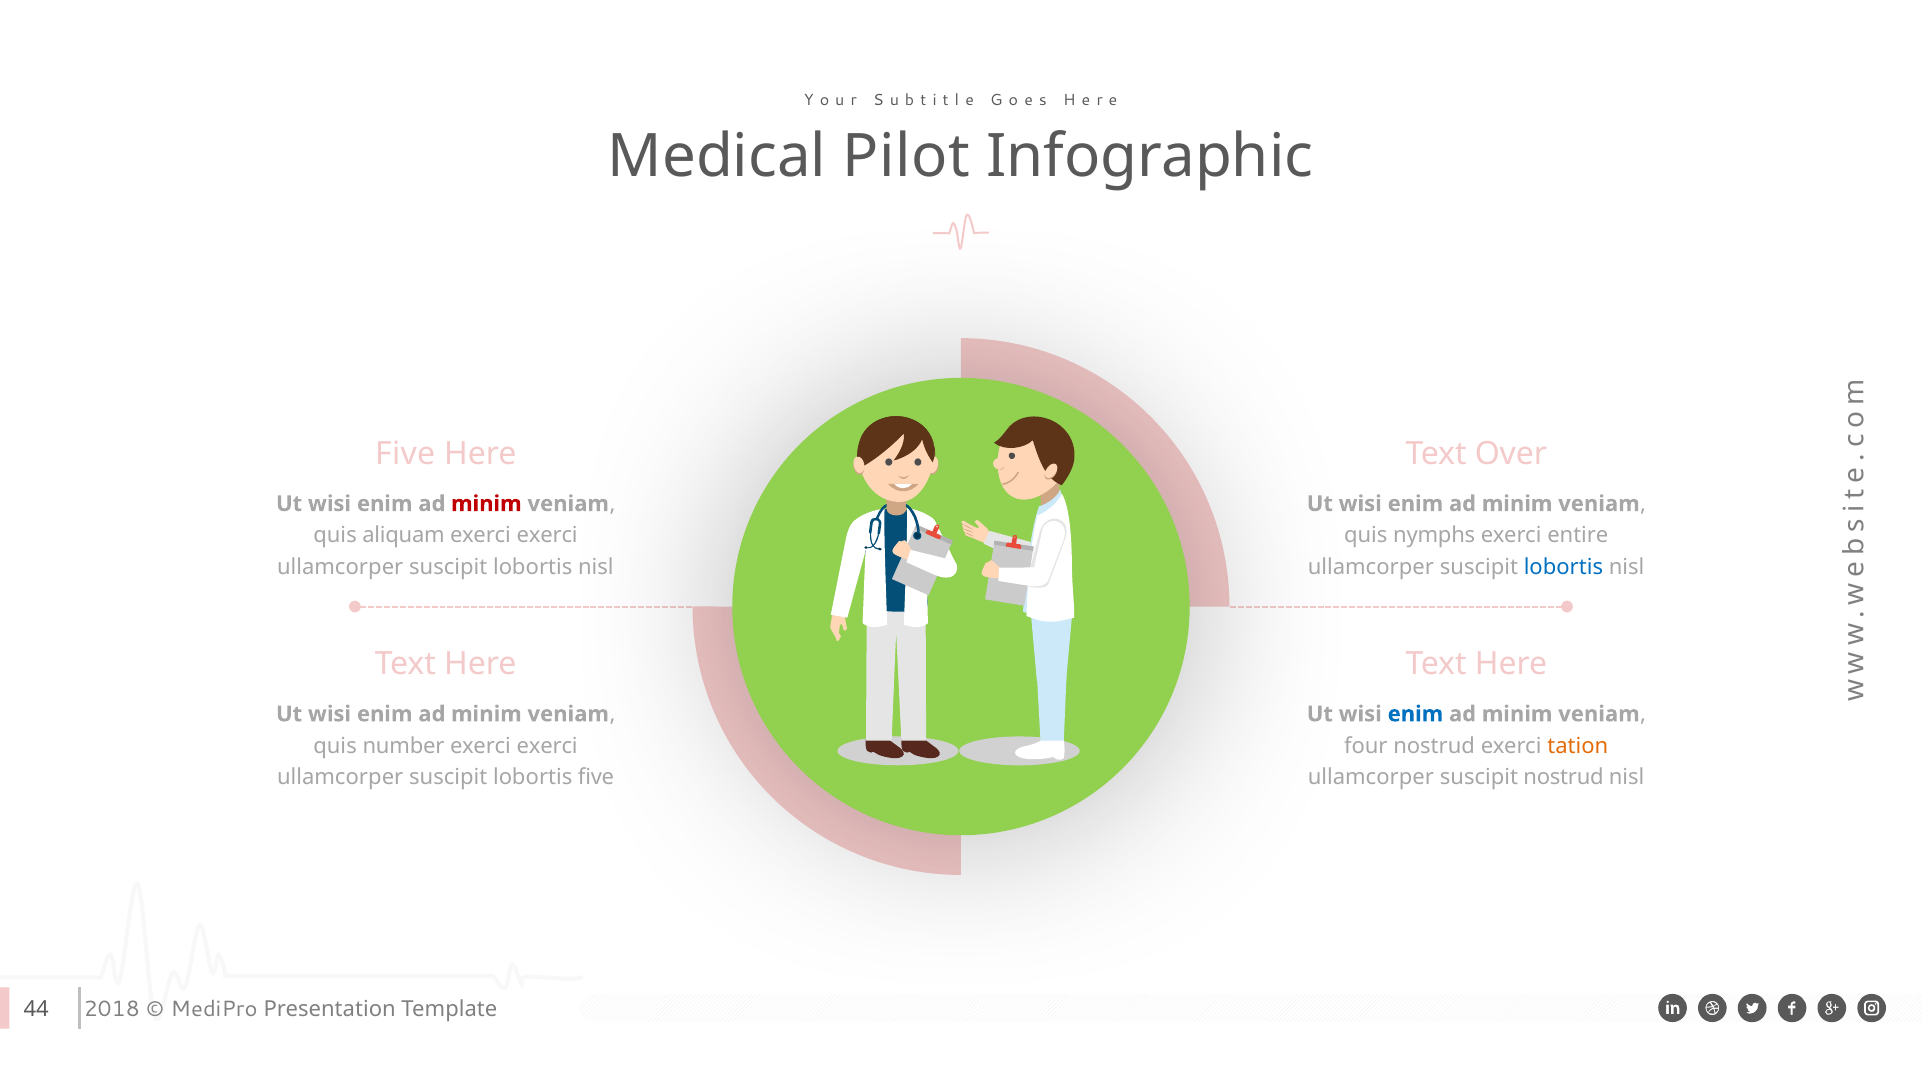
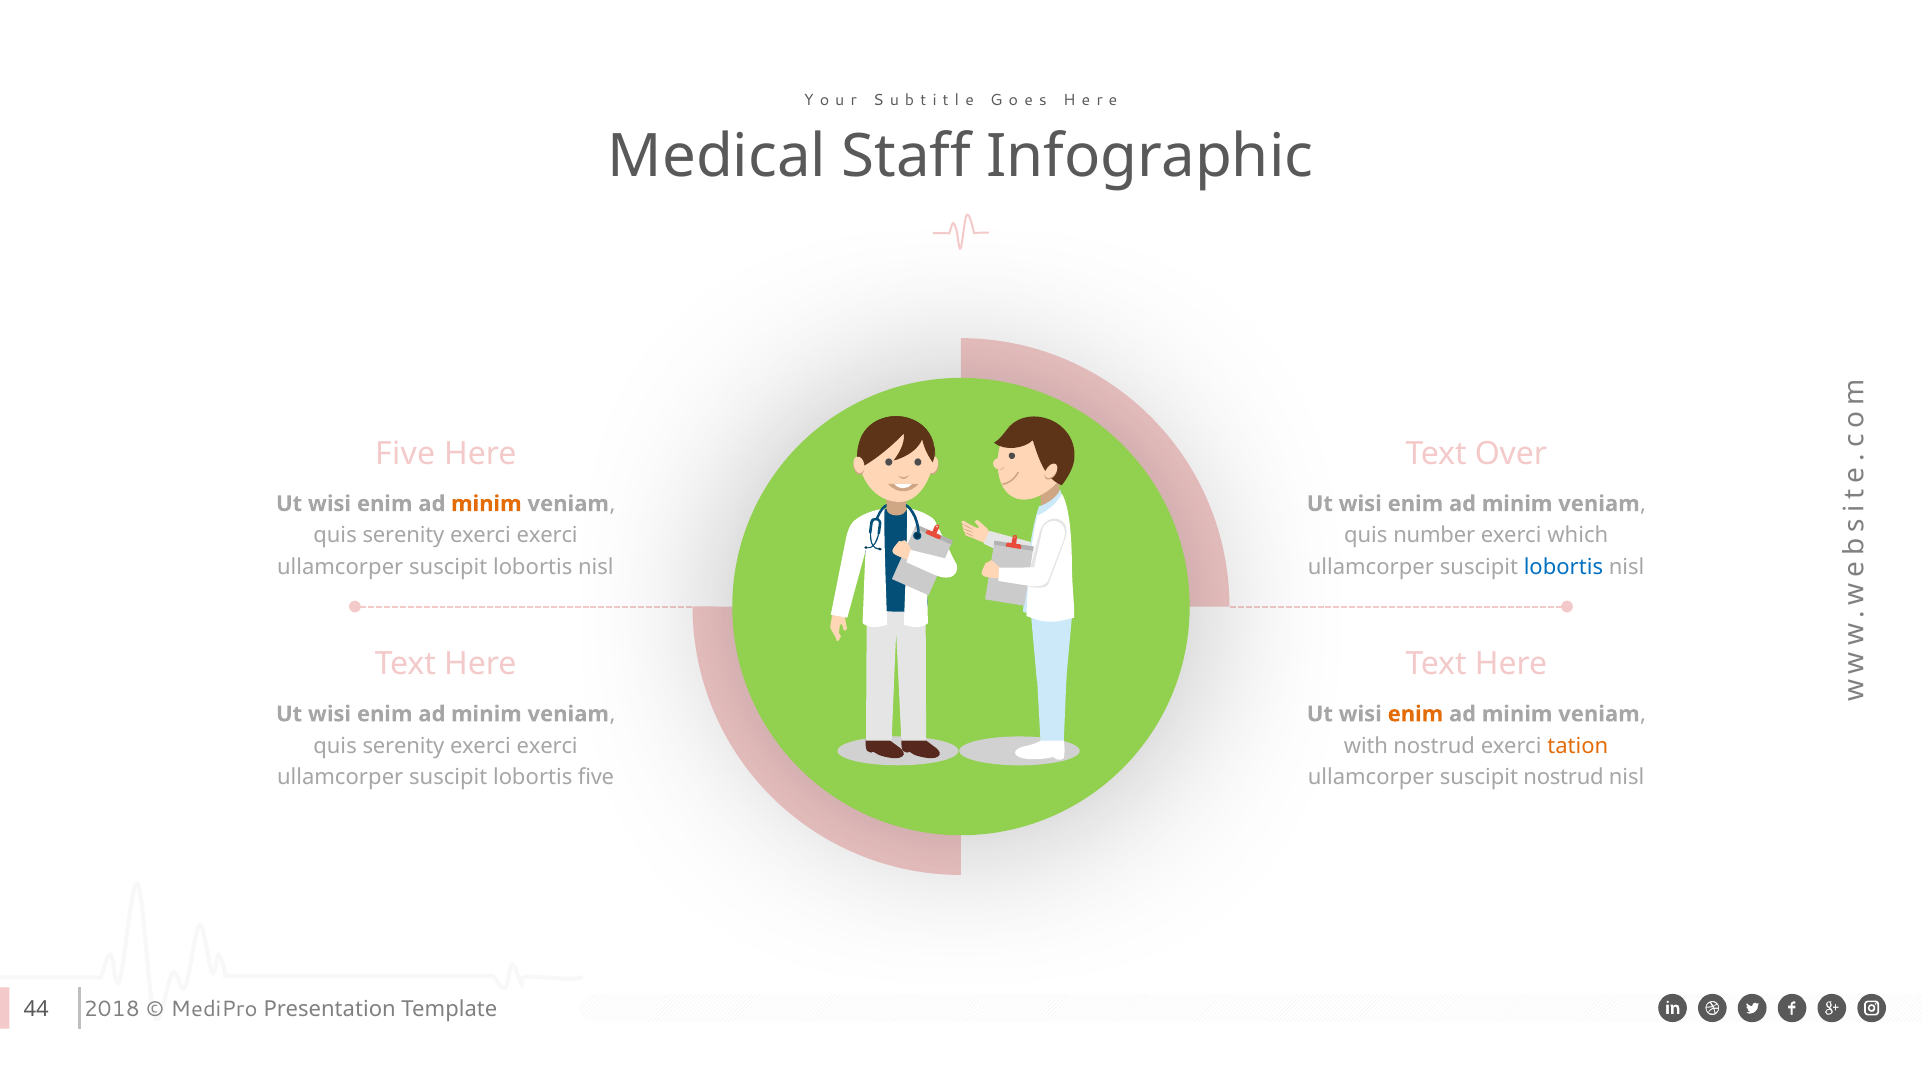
Pilot: Pilot -> Staff
minim at (486, 504) colour: red -> orange
aliquam at (404, 536): aliquam -> serenity
nymphs: nymphs -> number
entire: entire -> which
enim at (1415, 714) colour: blue -> orange
number at (404, 746): number -> serenity
four: four -> with
